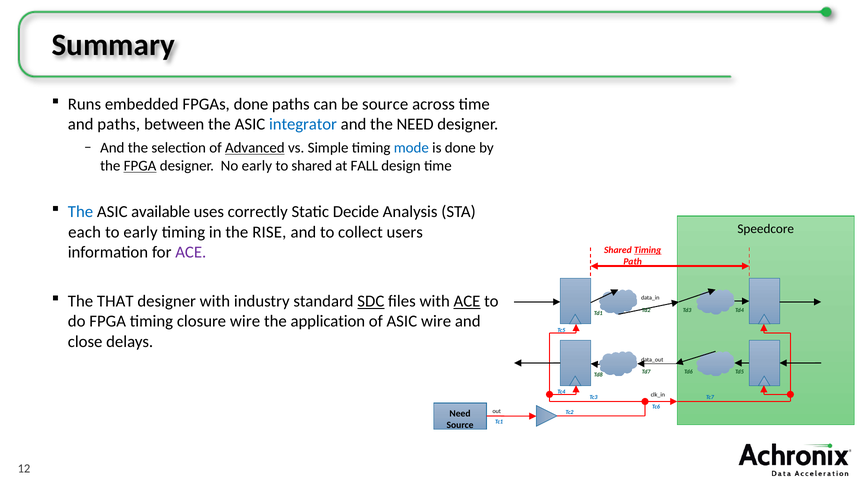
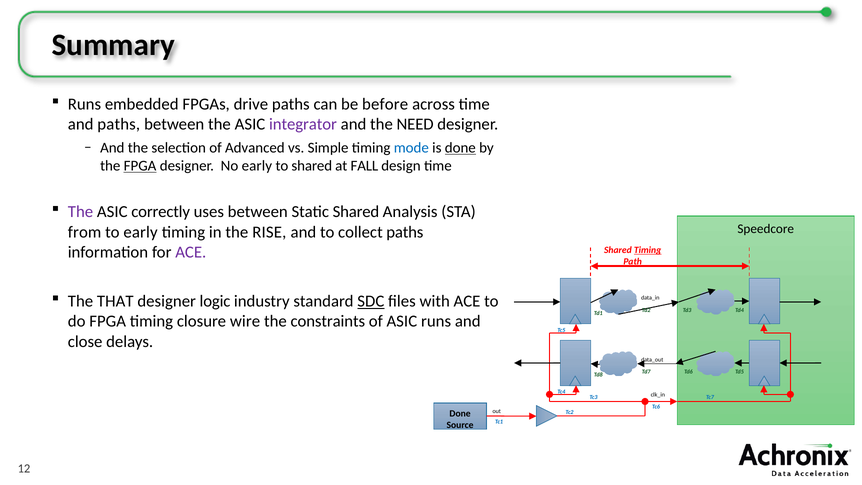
FPGAs done: done -> drive
be source: source -> before
integrator colour: blue -> purple
Advanced underline: present -> none
done at (460, 148) underline: none -> present
The at (81, 212) colour: blue -> purple
available: available -> correctly
uses correctly: correctly -> between
Static Decide: Decide -> Shared
each: each -> from
collect users: users -> paths
designer with: with -> logic
ACE at (467, 301) underline: present -> none
application: application -> constraints
ASIC wire: wire -> runs
Need at (460, 414): Need -> Done
